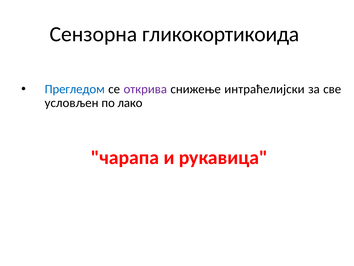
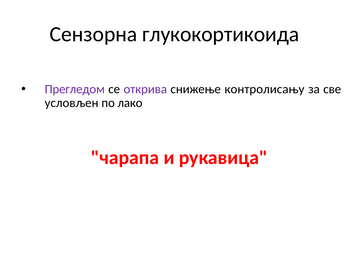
гликокортикоида: гликокортикоида -> глукокортикоида
Прегледом colour: blue -> purple
интраћелијски: интраћелијски -> контролисању
